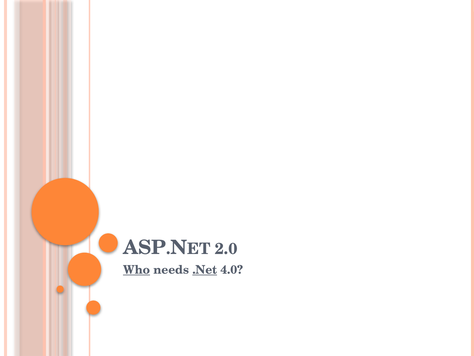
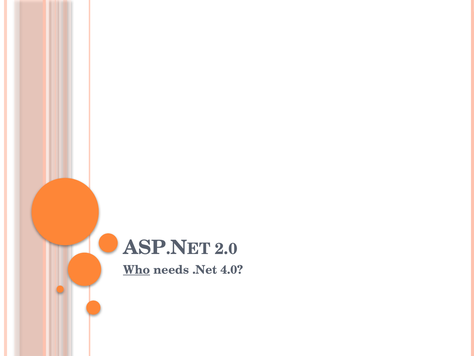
.Net underline: present -> none
